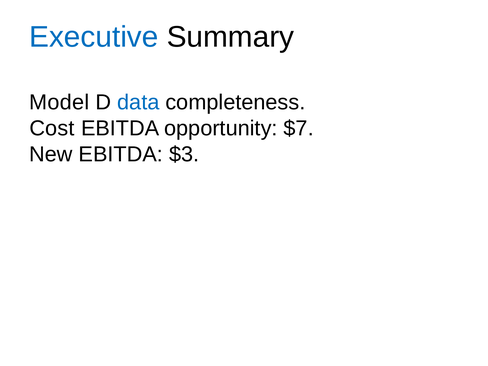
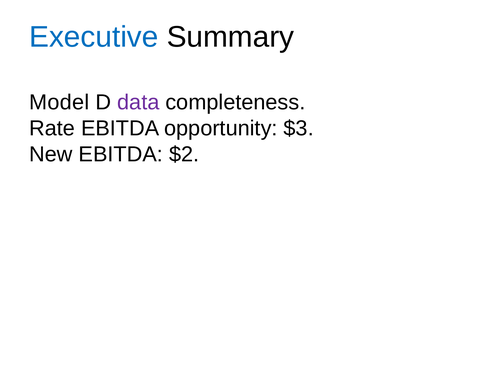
data colour: blue -> purple
Cost: Cost -> Rate
$7: $7 -> $3
$3: $3 -> $2
